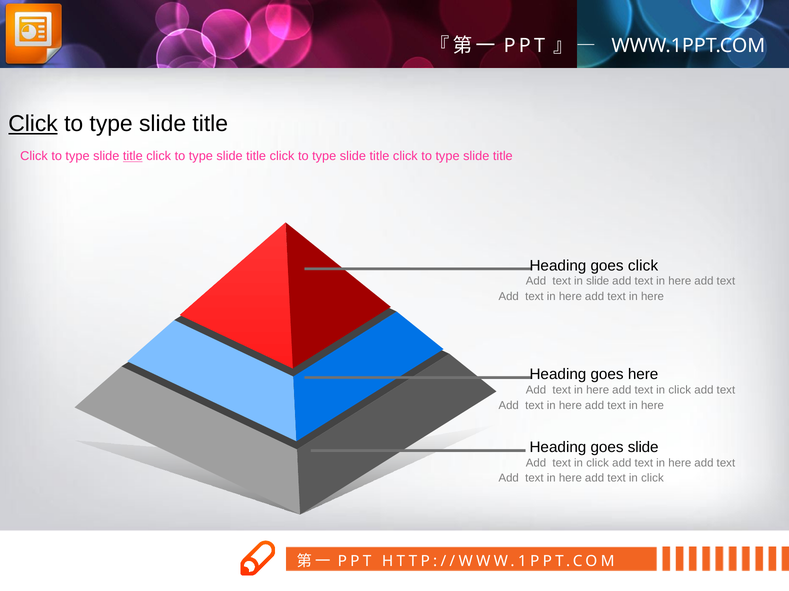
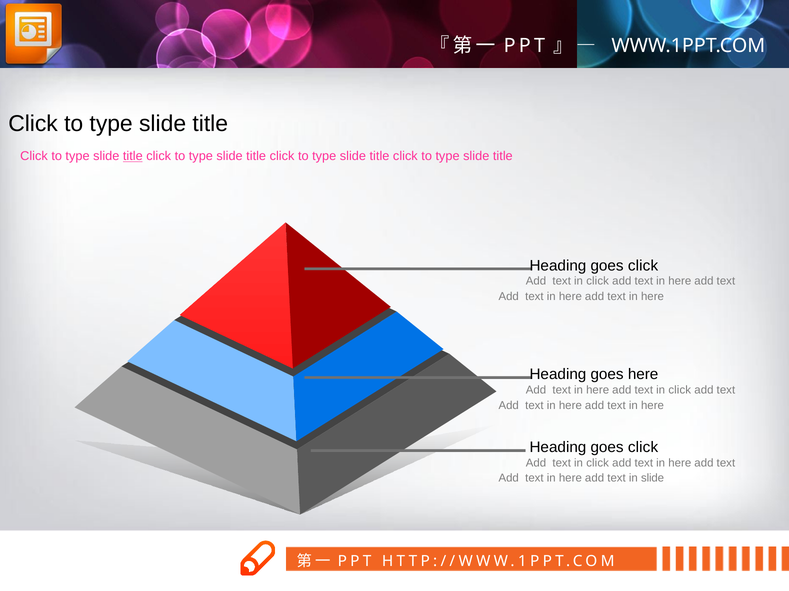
Click at (33, 124) underline: present -> none
slide at (598, 282): slide -> click
slide at (643, 448): slide -> click
click at (652, 479): click -> slide
